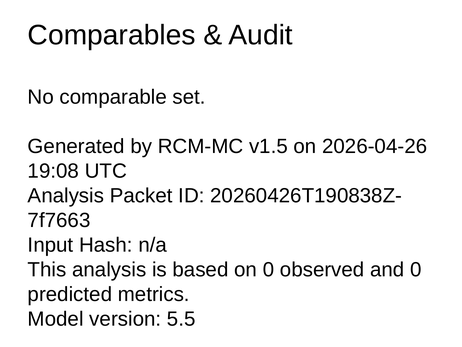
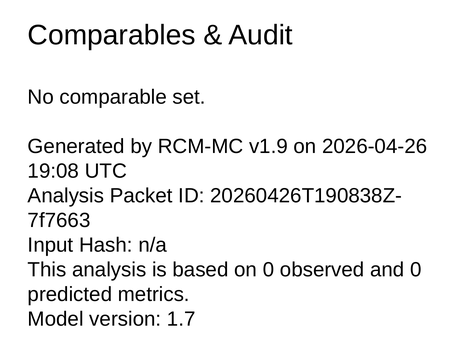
v1.5: v1.5 -> v1.9
5.5: 5.5 -> 1.7
